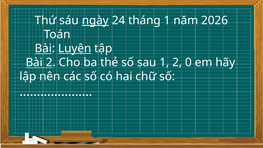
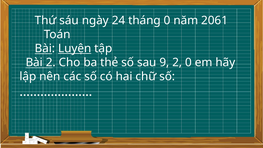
ngày underline: present -> none
tháng 1: 1 -> 0
2026: 2026 -> 2061
sau 1: 1 -> 9
